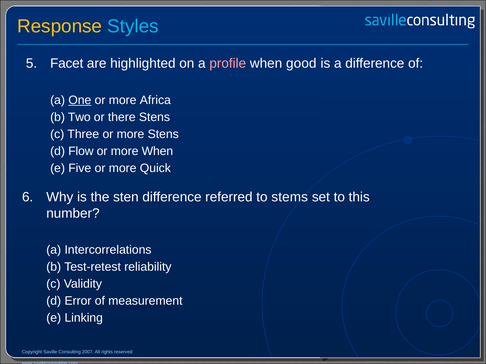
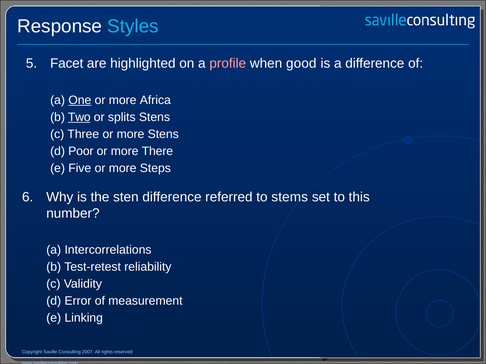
Response colour: yellow -> white
Two underline: none -> present
there: there -> splits
Flow: Flow -> Poor
more When: When -> There
Quick: Quick -> Steps
